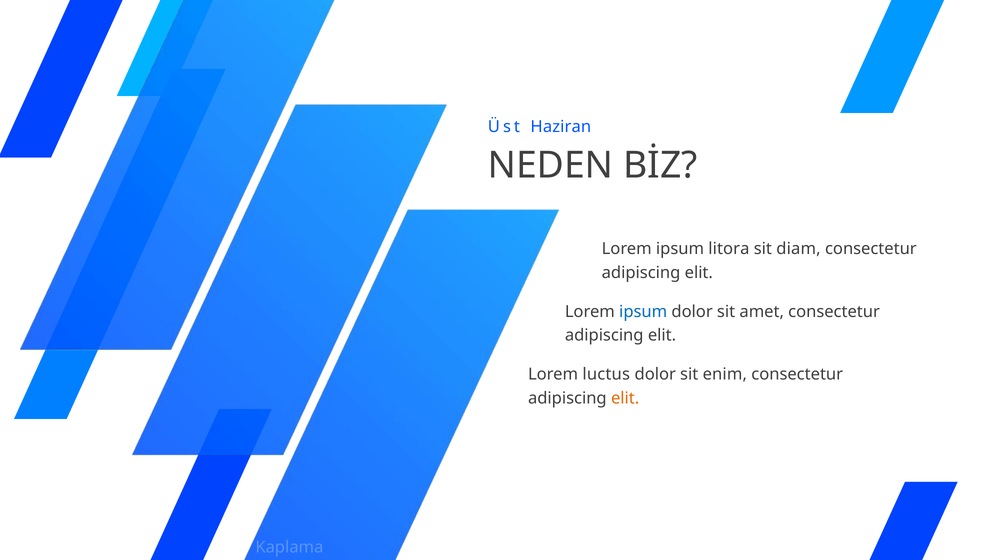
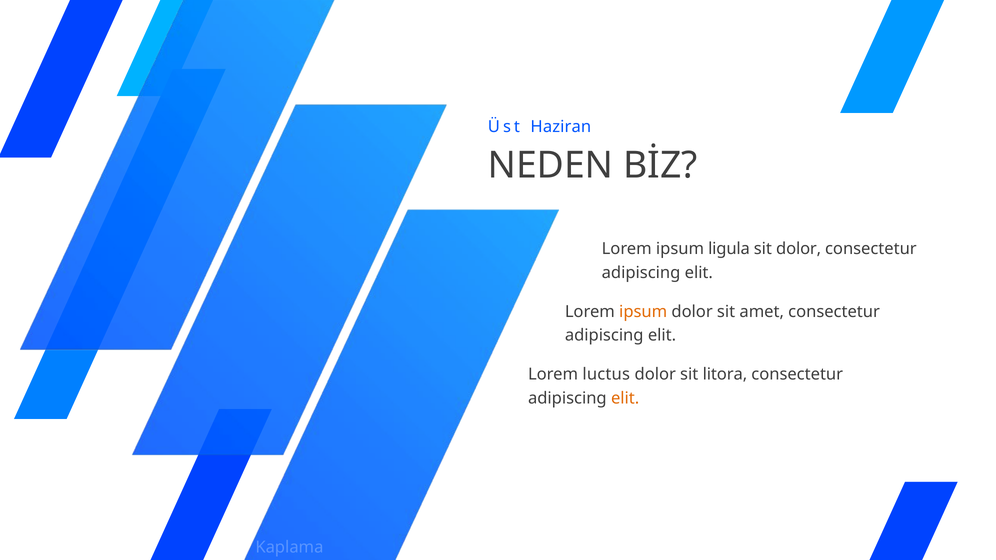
litora: litora -> ligula
sit diam: diam -> dolor
ipsum at (643, 312) colour: blue -> orange
enim: enim -> litora
